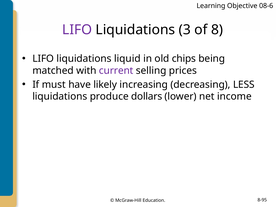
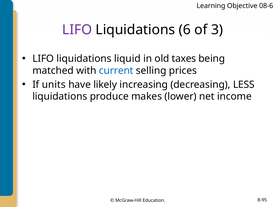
3: 3 -> 6
8: 8 -> 3
chips: chips -> taxes
current colour: purple -> blue
must: must -> units
dollars: dollars -> makes
